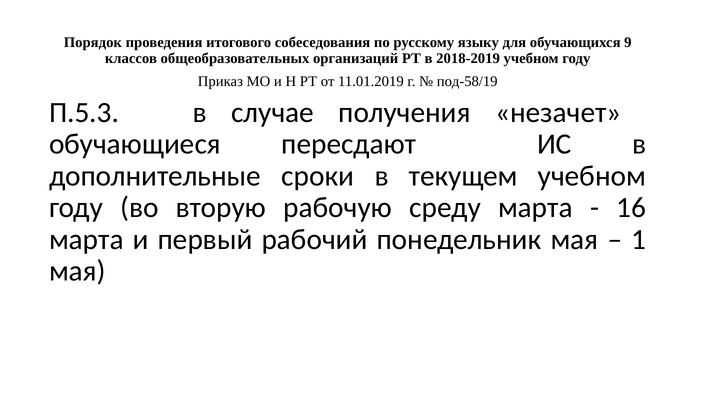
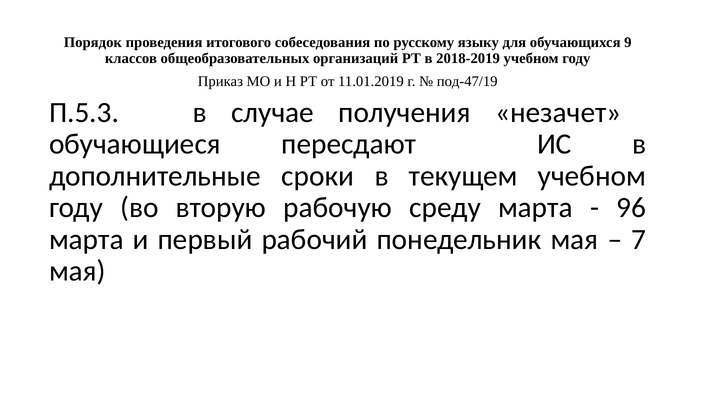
под-58/19: под-58/19 -> под-47/19
16: 16 -> 96
1: 1 -> 7
